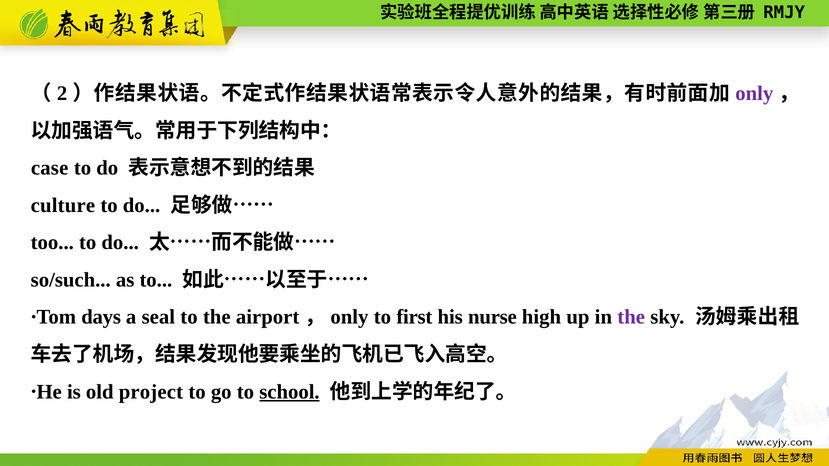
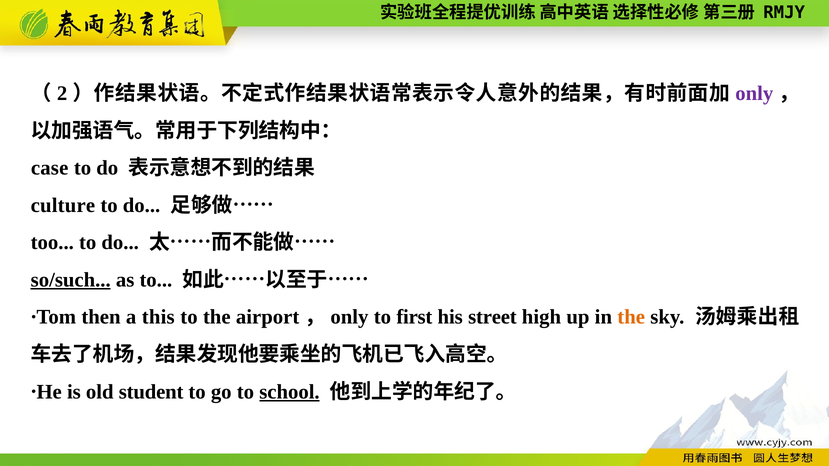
so/such underline: none -> present
days: days -> then
seal: seal -> this
nurse: nurse -> street
the at (631, 317) colour: purple -> orange
project: project -> student
